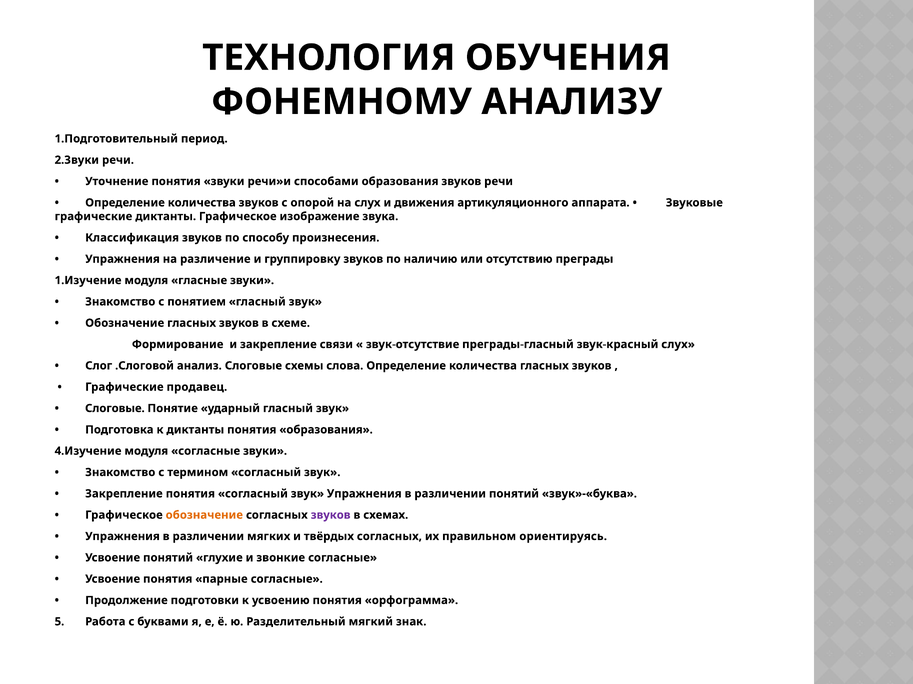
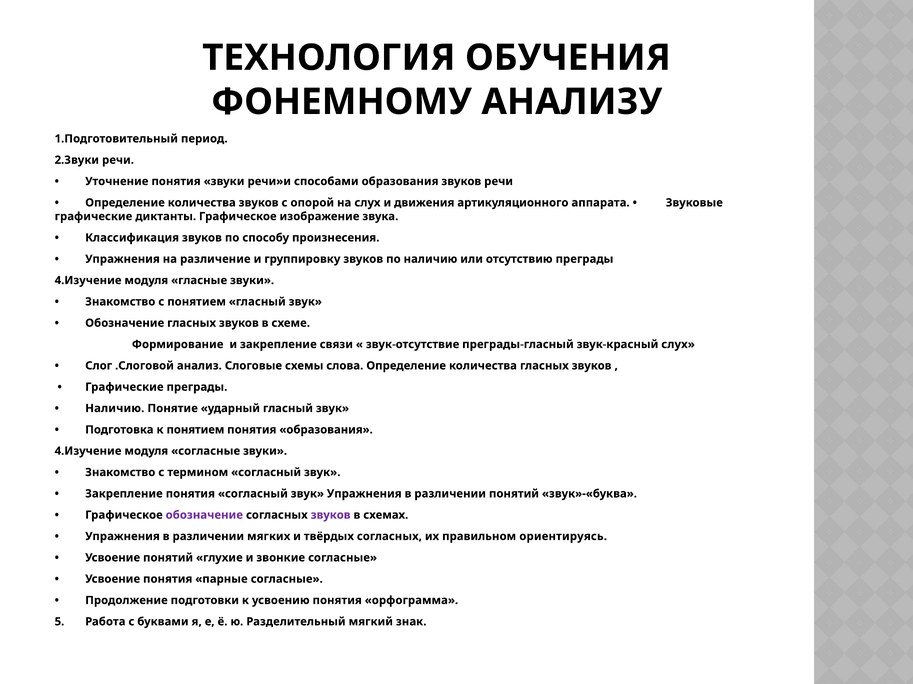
1.Изучение at (88, 281): 1.Изучение -> 4.Изучение
Графические продавец: продавец -> преграды
Слоговые at (115, 409): Слоговые -> Наличию
к диктанты: диктанты -> понятием
обозначение at (204, 516) colour: orange -> purple
